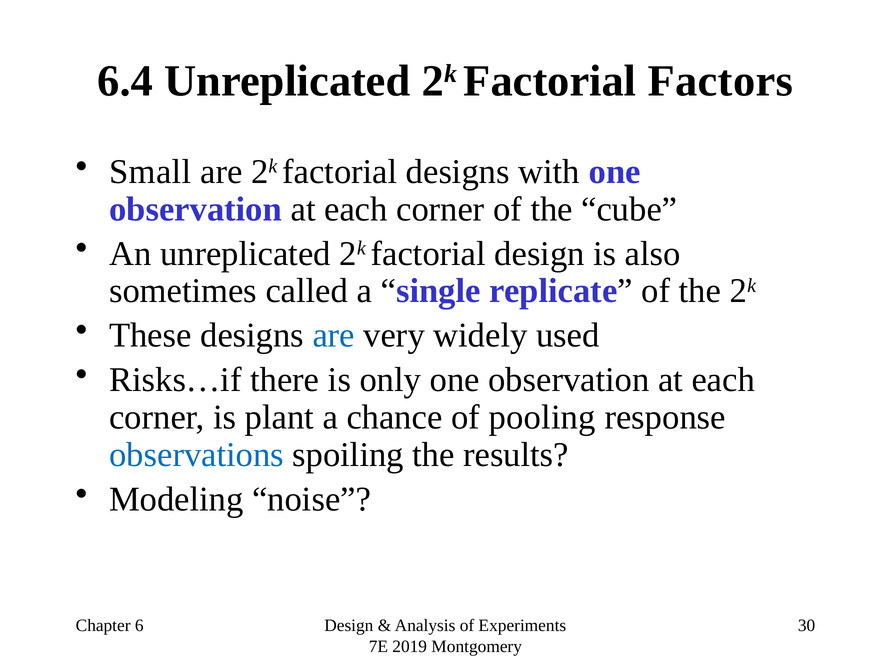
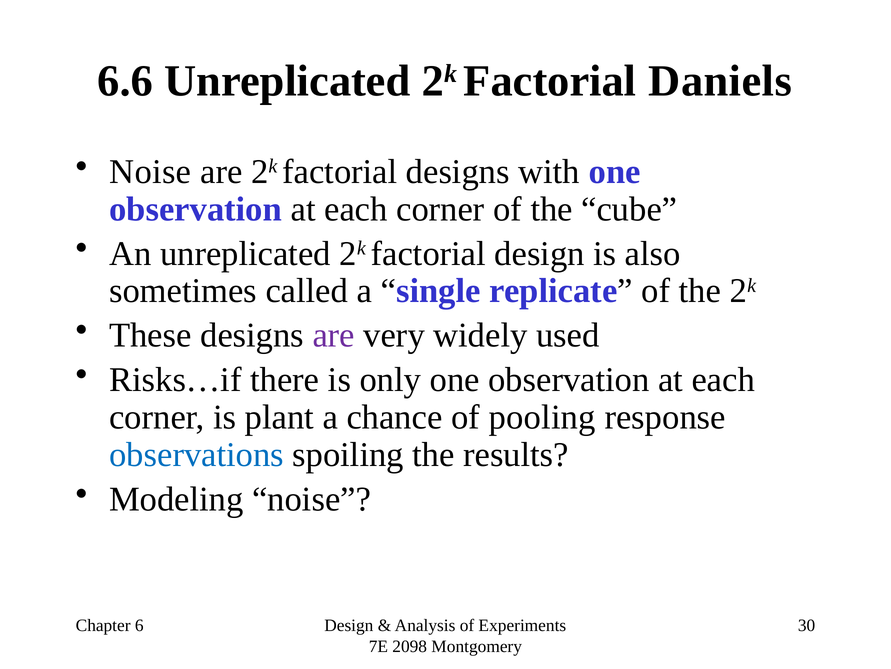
6.4: 6.4 -> 6.6
Factors: Factors -> Daniels
Small at (150, 171): Small -> Noise
are at (334, 335) colour: blue -> purple
2019: 2019 -> 2098
